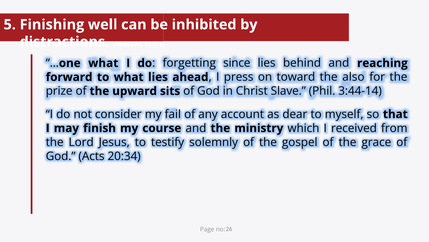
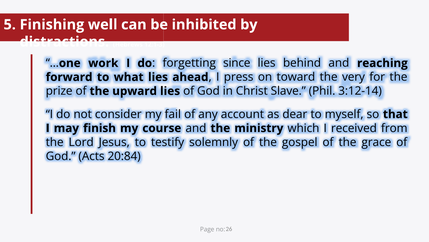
…one what: what -> work
also: also -> very
upward sits: sits -> lies
3:44-14: 3:44-14 -> 3:12-14
20:34: 20:34 -> 20:84
